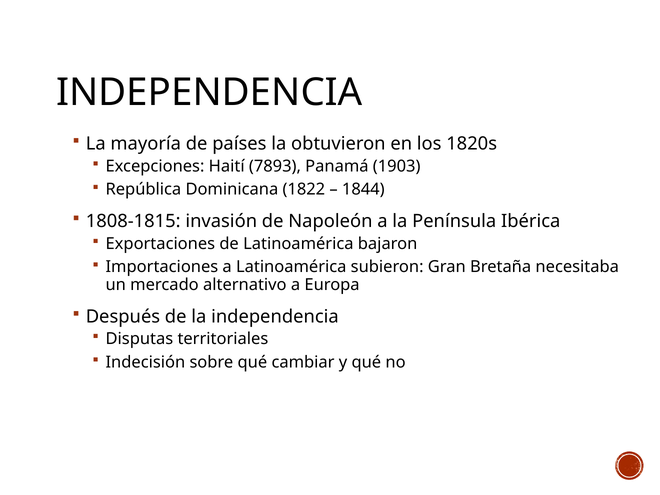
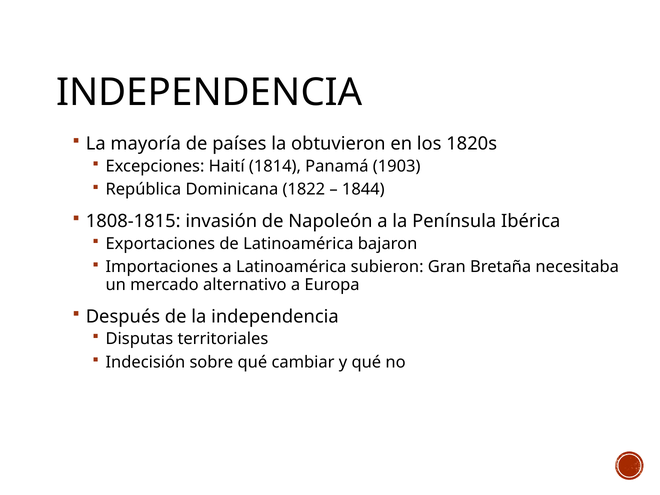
7893: 7893 -> 1814
